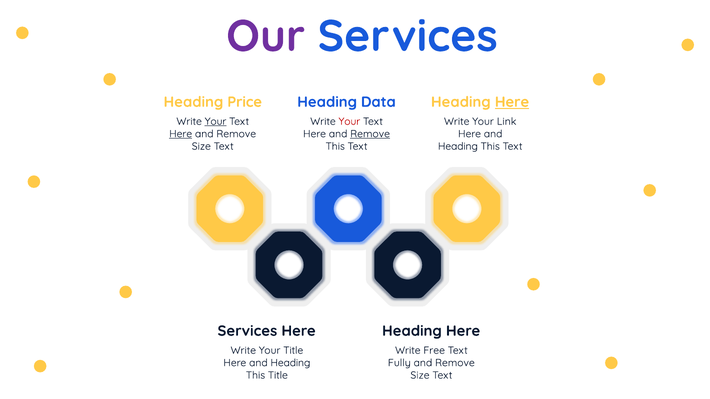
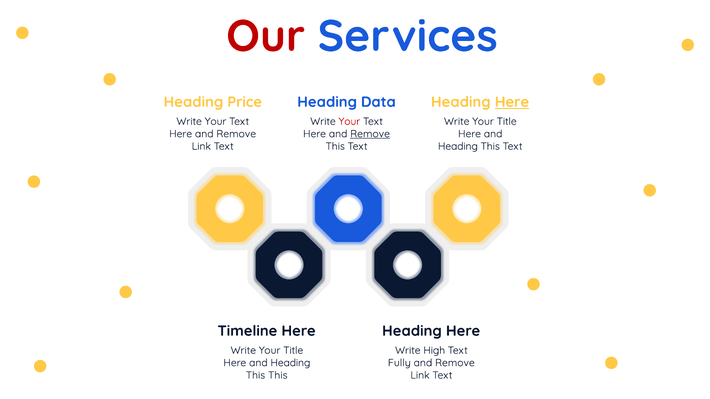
Our colour: purple -> red
Your at (216, 122) underline: present -> none
Link at (507, 122): Link -> Title
Here at (181, 134) underline: present -> none
Size at (201, 146): Size -> Link
Services at (247, 331): Services -> Timeline
Free: Free -> High
This Title: Title -> This
Size at (420, 376): Size -> Link
